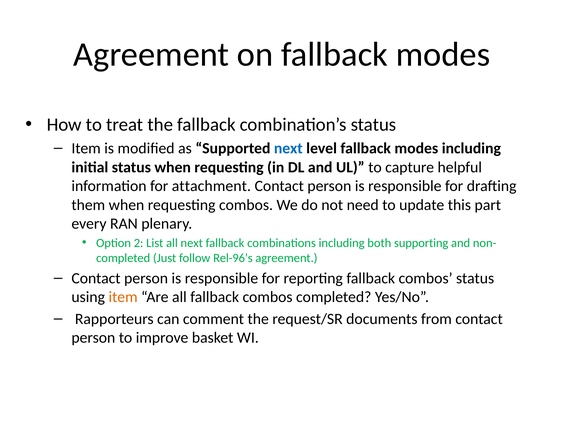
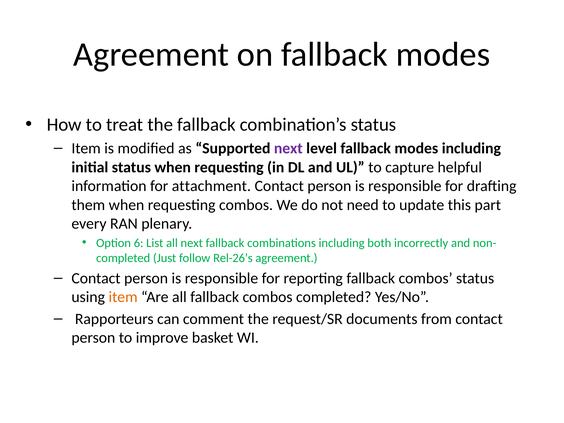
next at (288, 148) colour: blue -> purple
2: 2 -> 6
supporting: supporting -> incorrectly
Rel-96’s: Rel-96’s -> Rel-26’s
